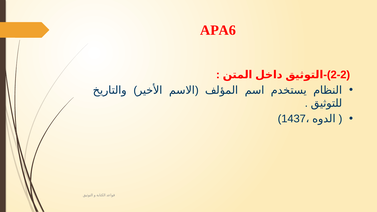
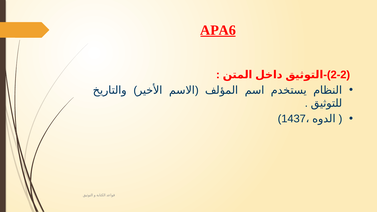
APA6 underline: none -> present
